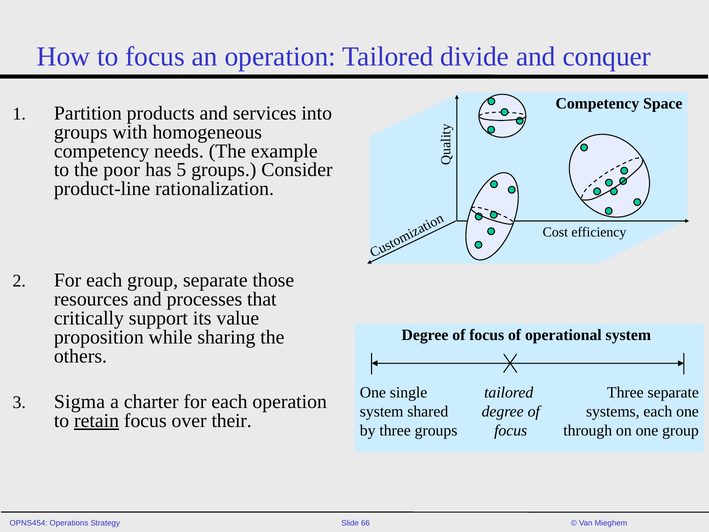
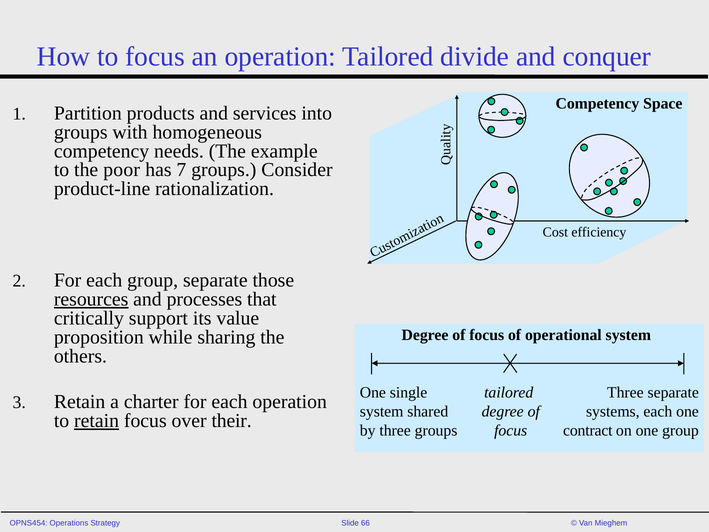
5: 5 -> 7
resources underline: none -> present
3 Sigma: Sigma -> Retain
through: through -> contract
